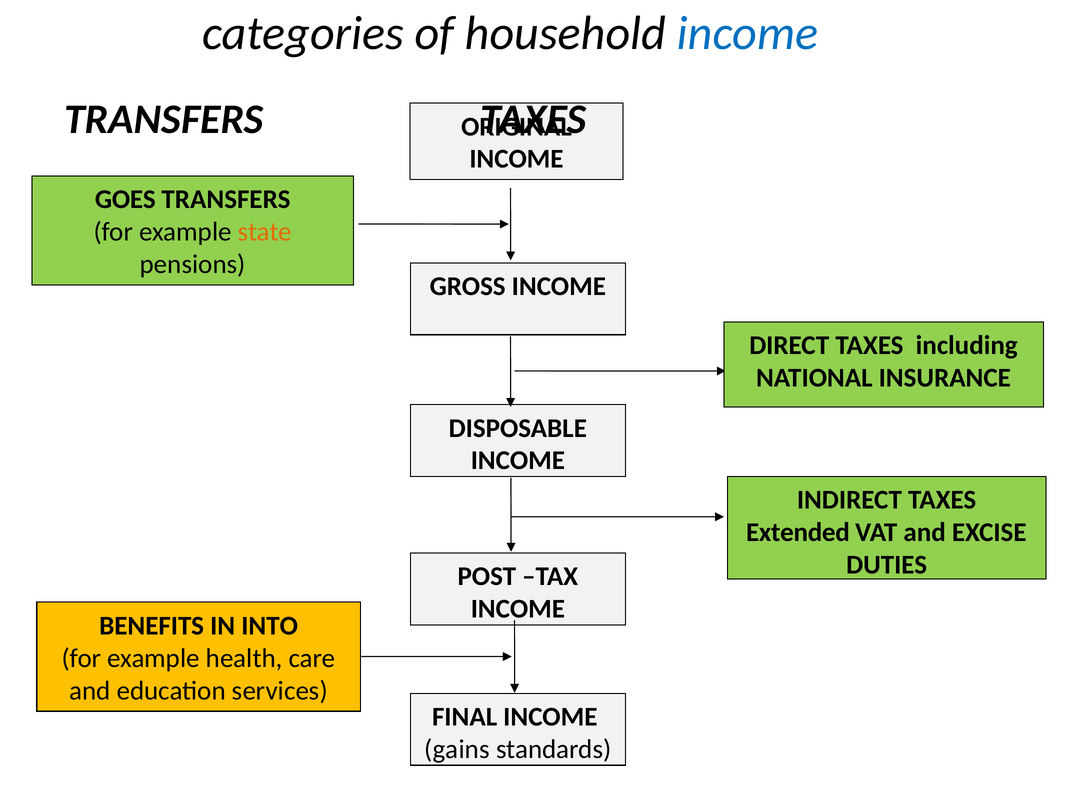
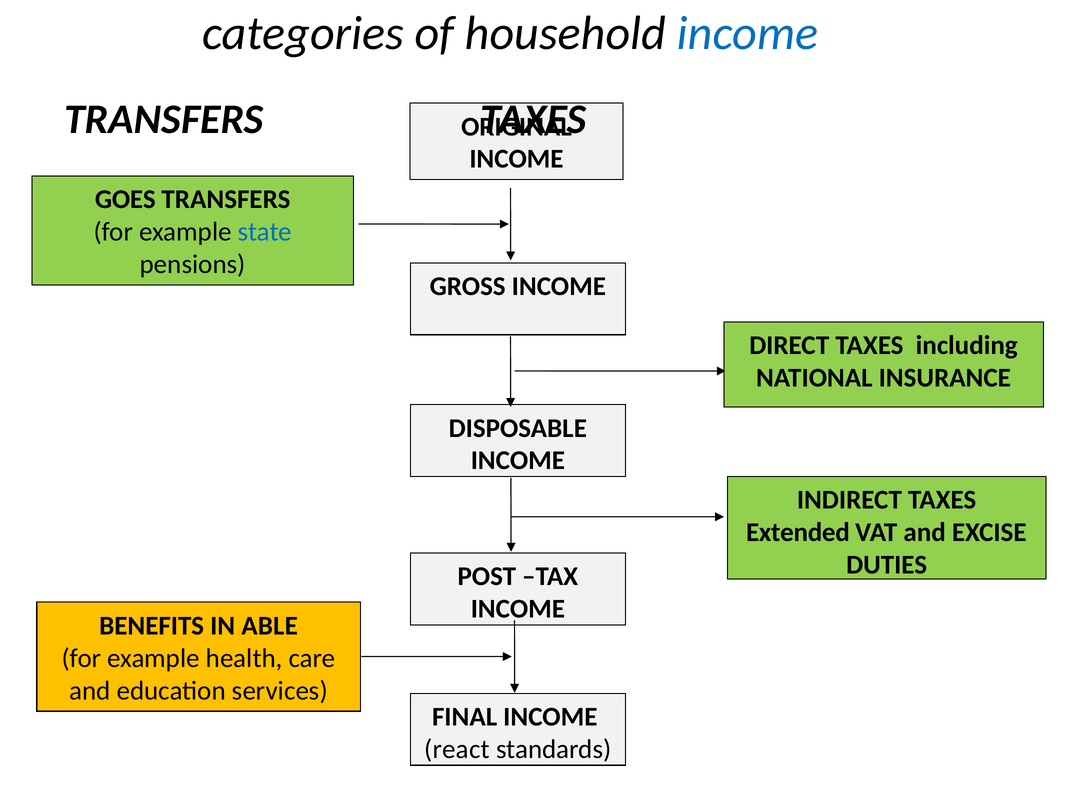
state colour: orange -> blue
INTO: INTO -> ABLE
gains: gains -> react
